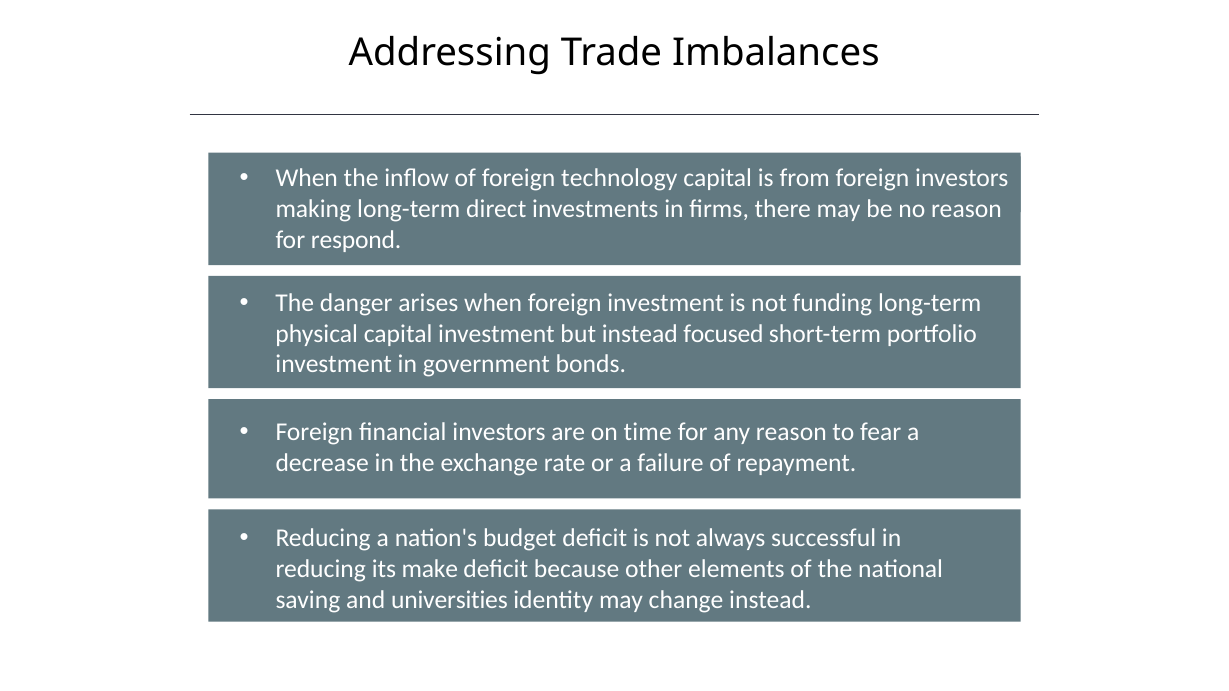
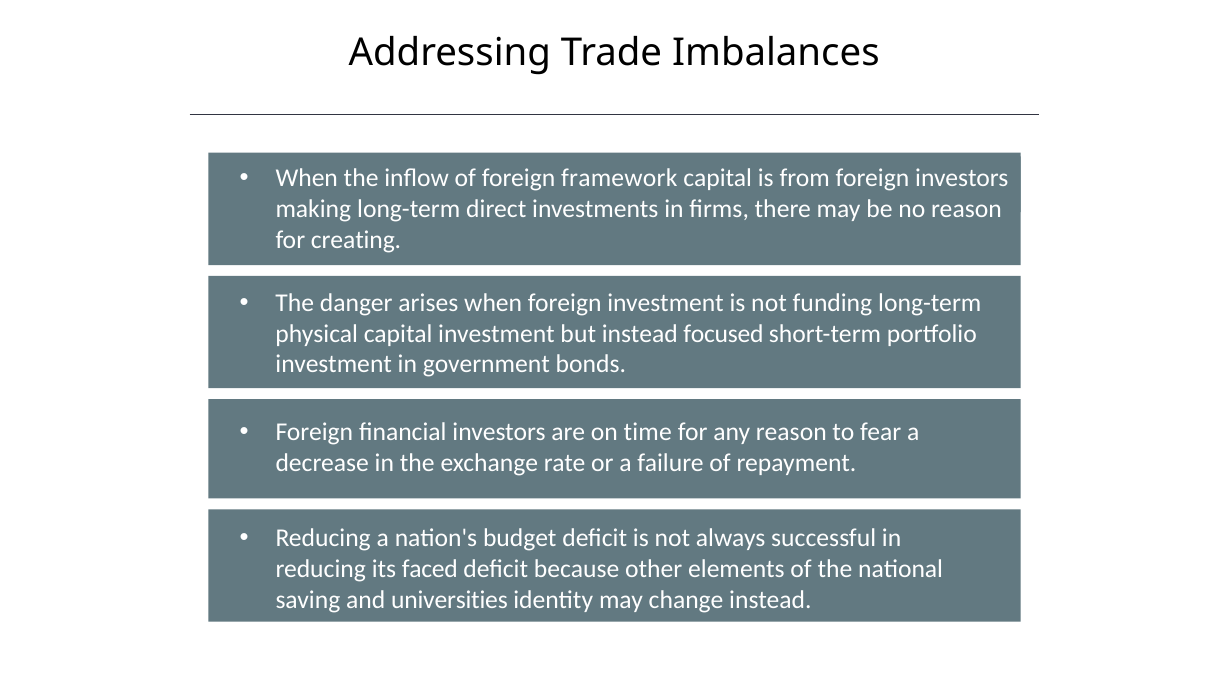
technology: technology -> framework
respond: respond -> creating
make: make -> faced
